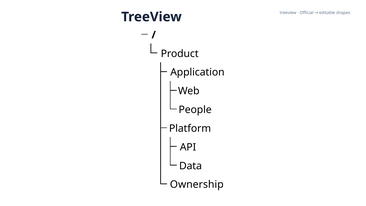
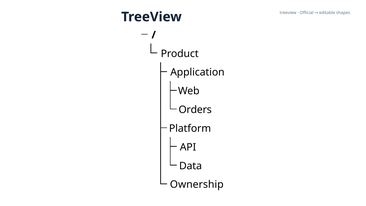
People: People -> Orders
